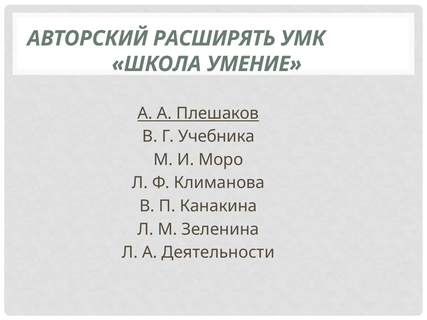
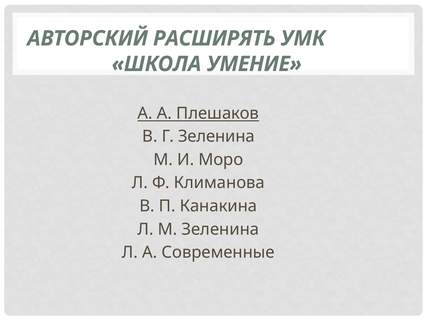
Г Учебника: Учебника -> Зеленина
Деятельности: Деятельности -> Современные
